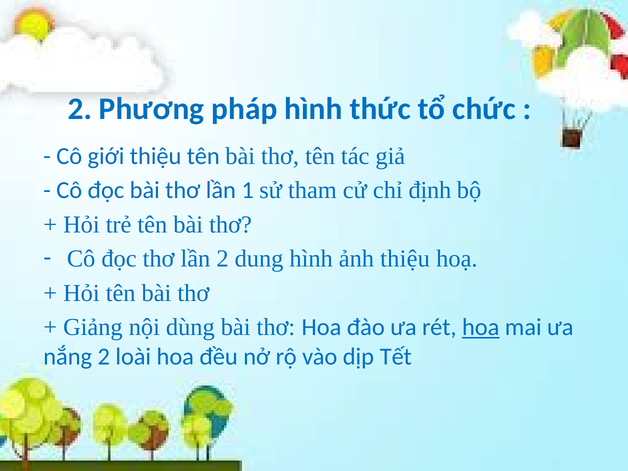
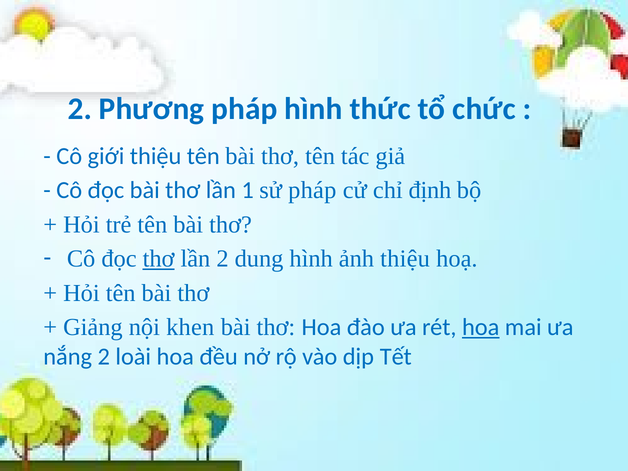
sử tham: tham -> pháp
thơ at (159, 259) underline: none -> present
dùng: dùng -> khen
